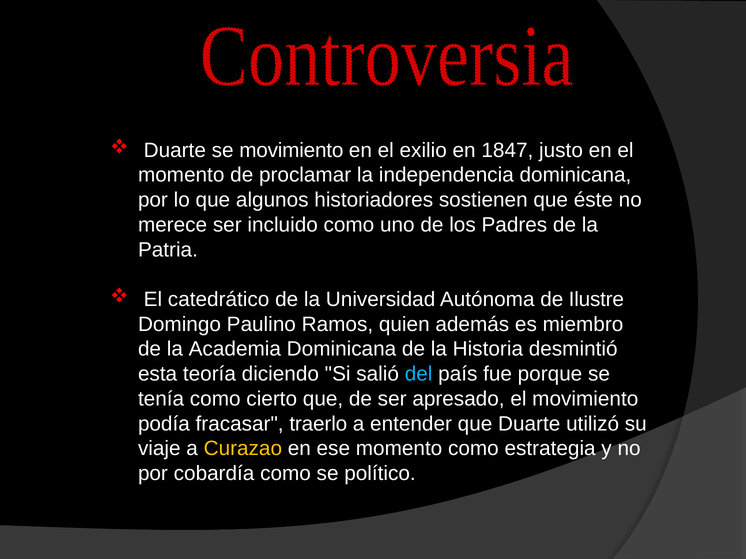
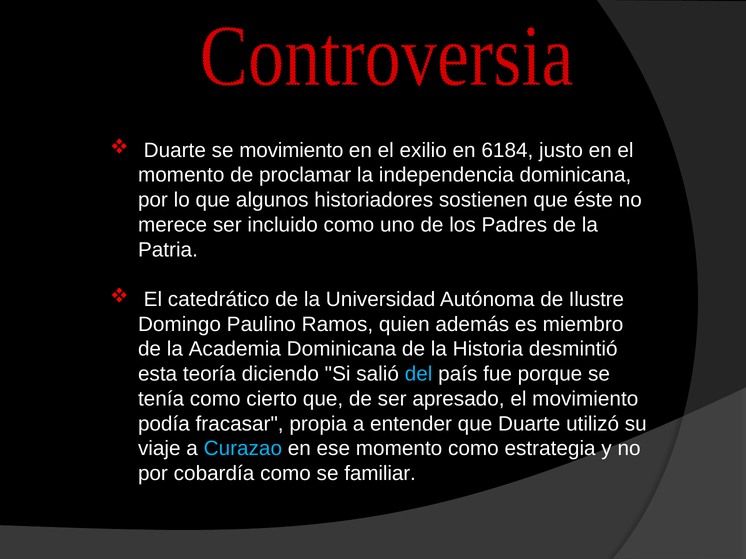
1847: 1847 -> 6184
traerlo: traerlo -> propia
Curazao colour: yellow -> light blue
político: político -> familiar
